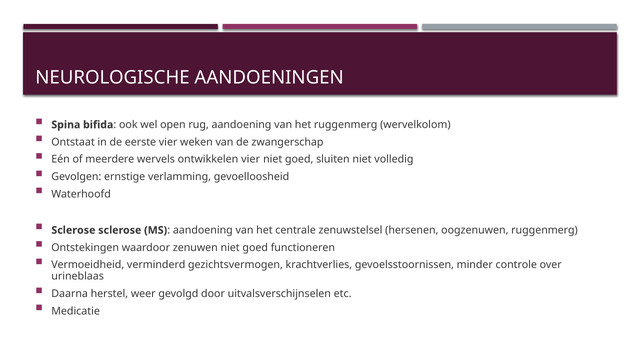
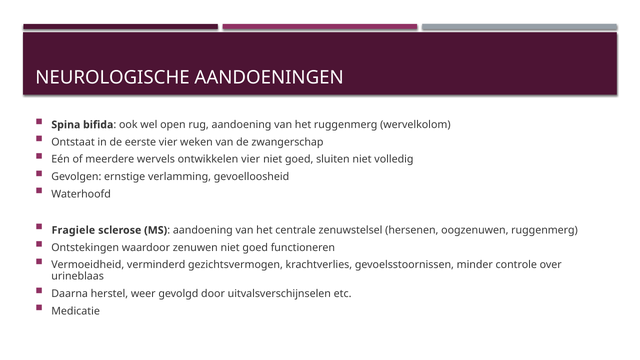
Sclerose at (73, 230): Sclerose -> Fragiele
